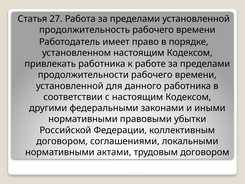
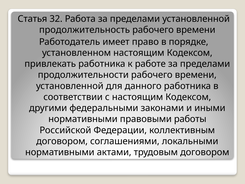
27: 27 -> 32
убытки: убытки -> работы
